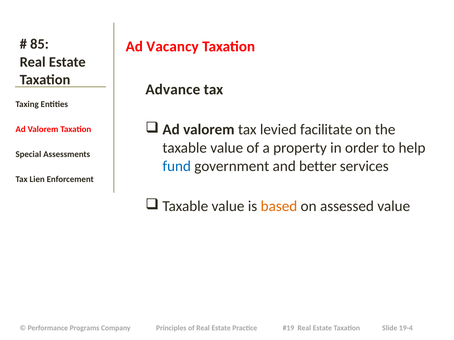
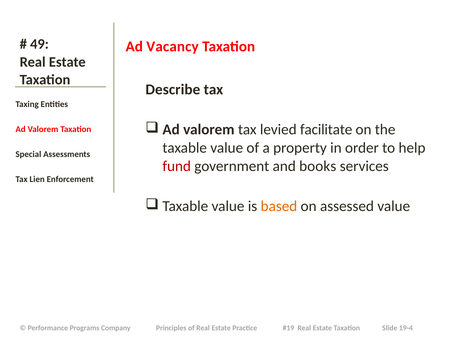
85: 85 -> 49
Advance: Advance -> Describe
fund colour: blue -> red
better: better -> books
